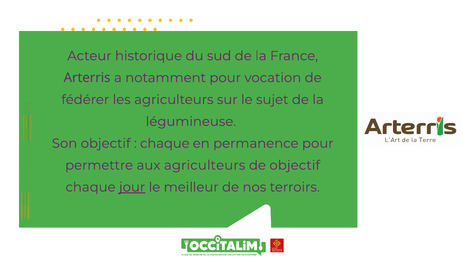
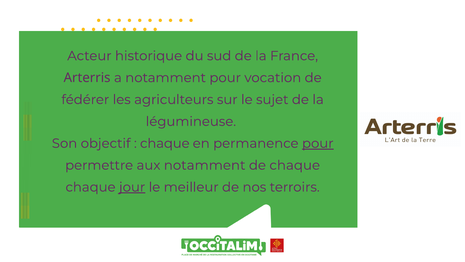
pour at (318, 143) underline: none -> present
aux agriculteurs: agriculteurs -> notamment
de objectif: objectif -> chaque
